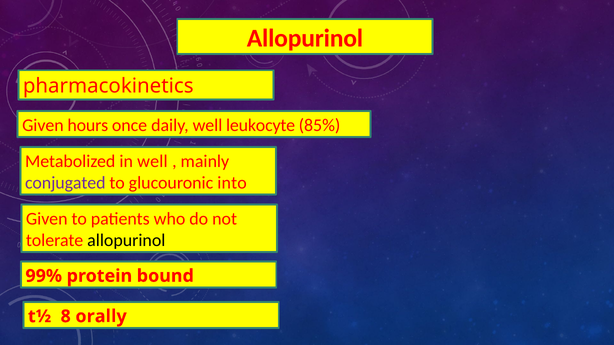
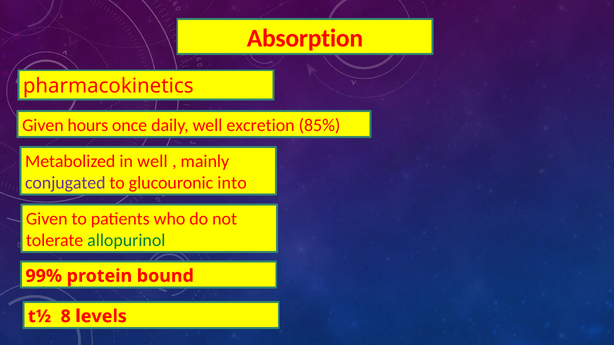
Allopurinol at (305, 38): Allopurinol -> Absorption
leukocyte: leukocyte -> excretion
allopurinol at (126, 241) colour: black -> green
orally: orally -> levels
